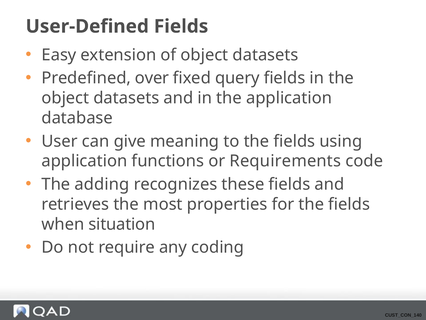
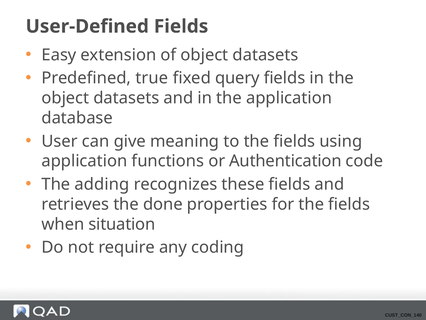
over: over -> true
Requirements: Requirements -> Authentication
most: most -> done
